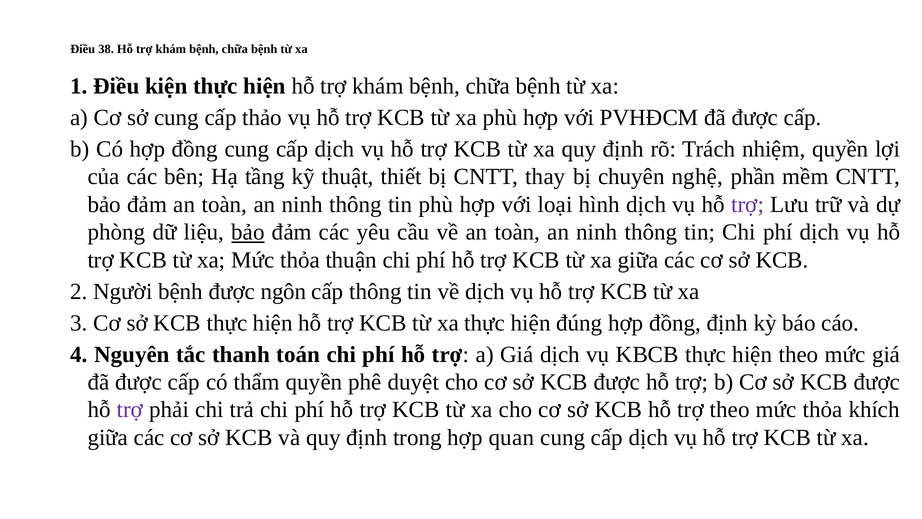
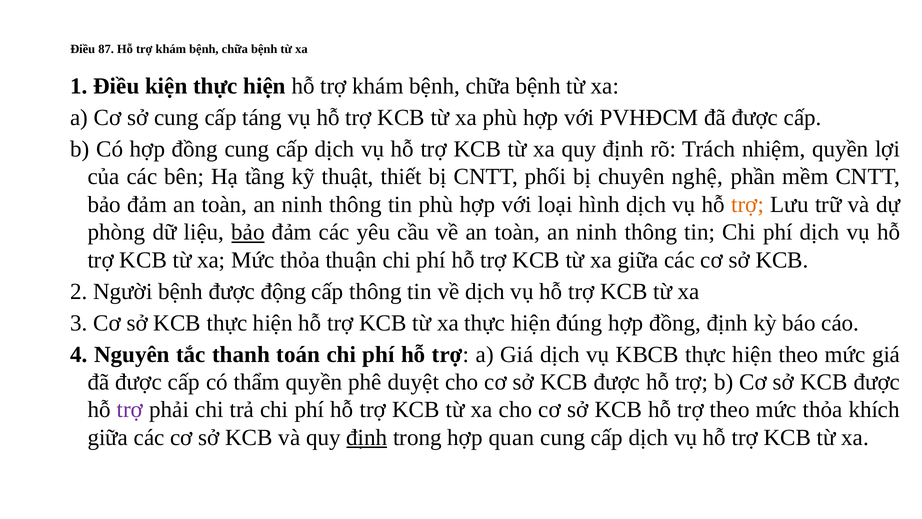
38: 38 -> 87
thảo: thảo -> táng
thay: thay -> phối
trợ at (748, 204) colour: purple -> orange
ngôn: ngôn -> động
định at (367, 437) underline: none -> present
